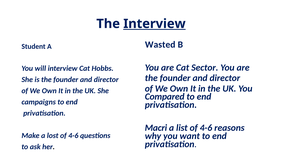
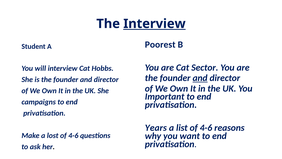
Wasted: Wasted -> Poorest
and at (200, 78) underline: none -> present
Compared: Compared -> Important
Macri: Macri -> Years
